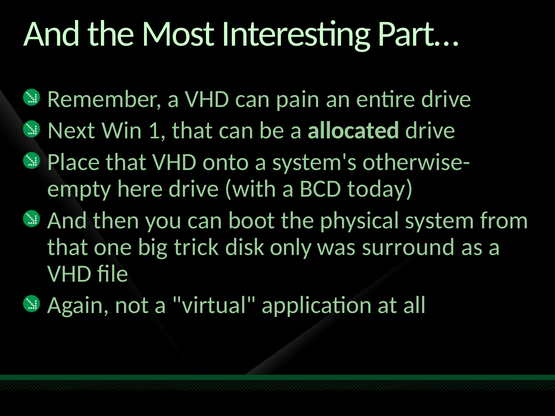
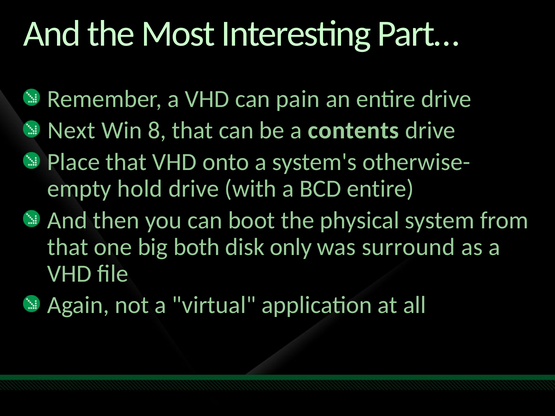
1: 1 -> 8
allocated: allocated -> contents
here: here -> hold
BCD today: today -> entire
trick: trick -> both
